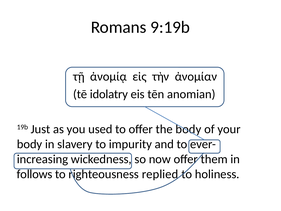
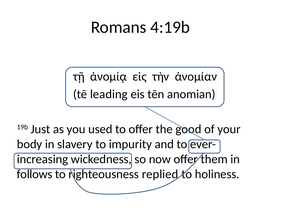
9:19b: 9:19b -> 4:19b
idolatry: idolatry -> leading
the body: body -> good
